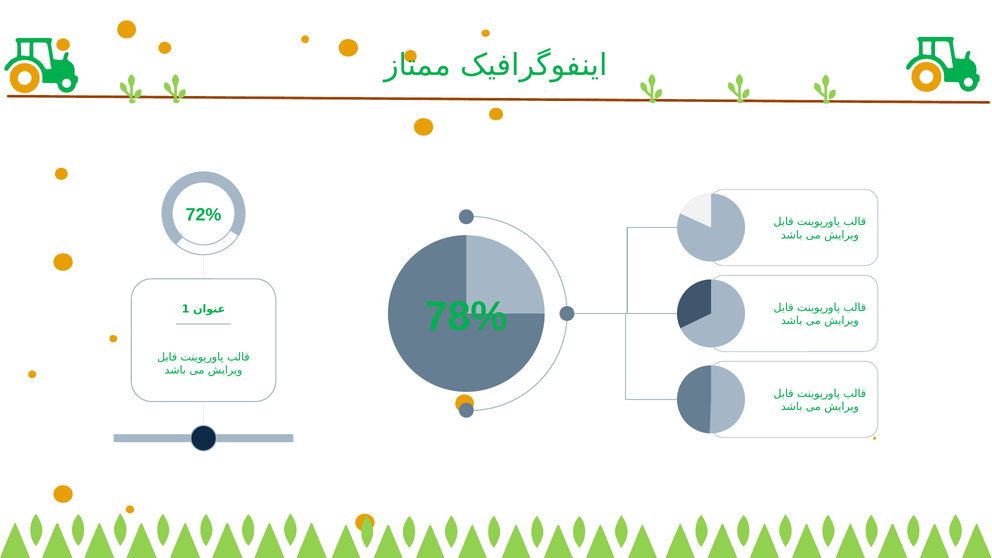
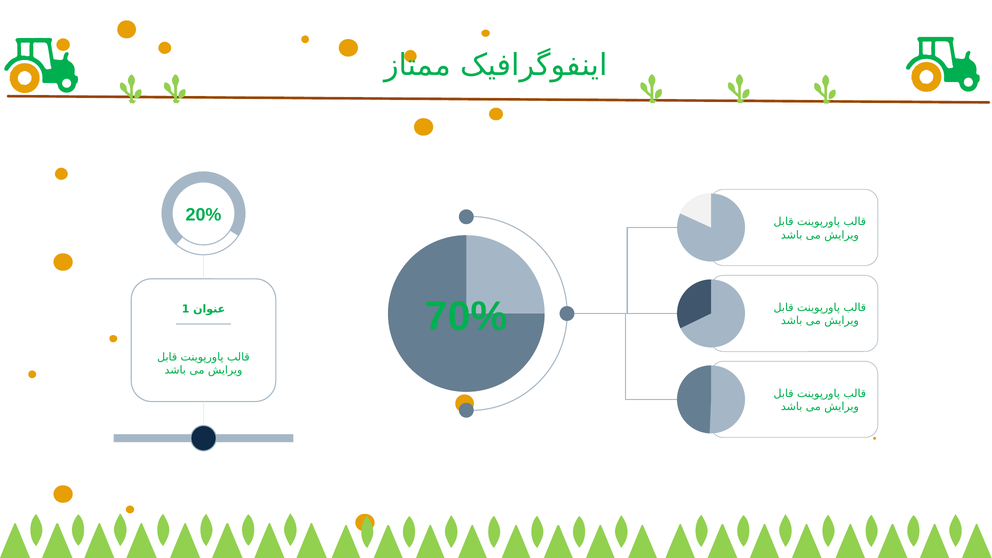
72%: 72% -> 20%
78%: 78% -> 70%
